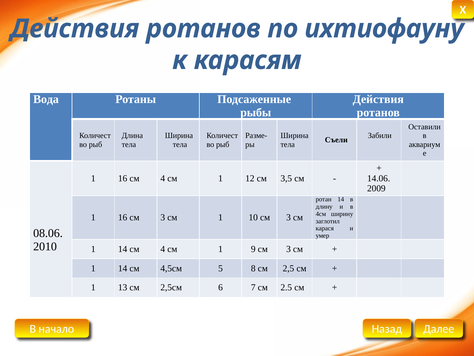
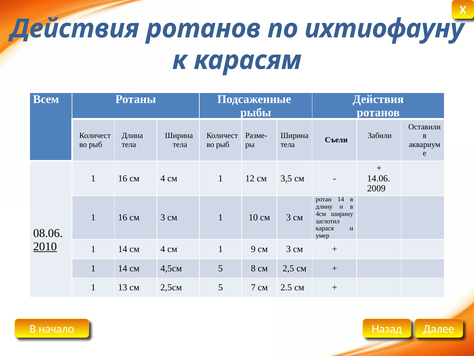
Вода: Вода -> Всем
2010 underline: none -> present
2,5см 6: 6 -> 5
